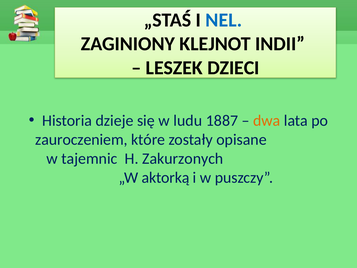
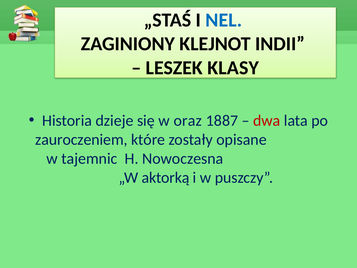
DZIECI: DZIECI -> KLASY
ludu: ludu -> oraz
dwa colour: orange -> red
Zakurzonych: Zakurzonych -> Nowoczesna
